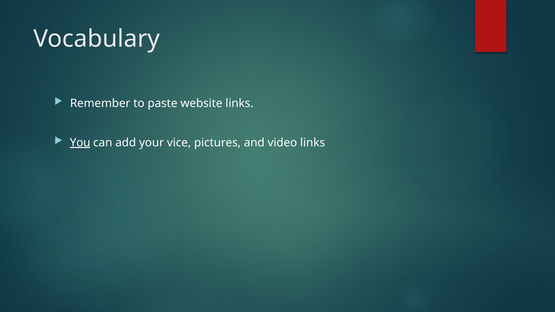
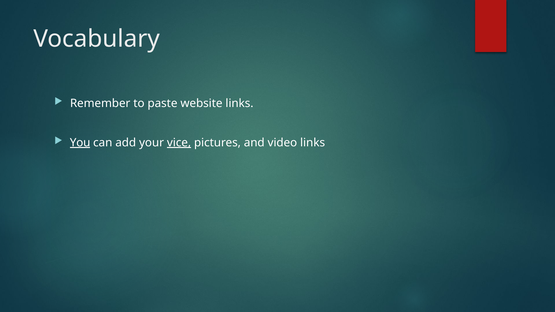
vice underline: none -> present
